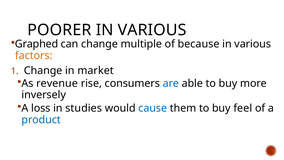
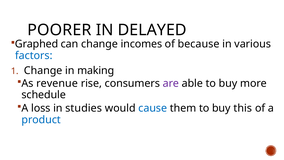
VARIOUS at (152, 30): VARIOUS -> DELAYED
multiple: multiple -> incomes
factors colour: orange -> blue
market: market -> making
are colour: blue -> purple
inversely: inversely -> schedule
feel: feel -> this
